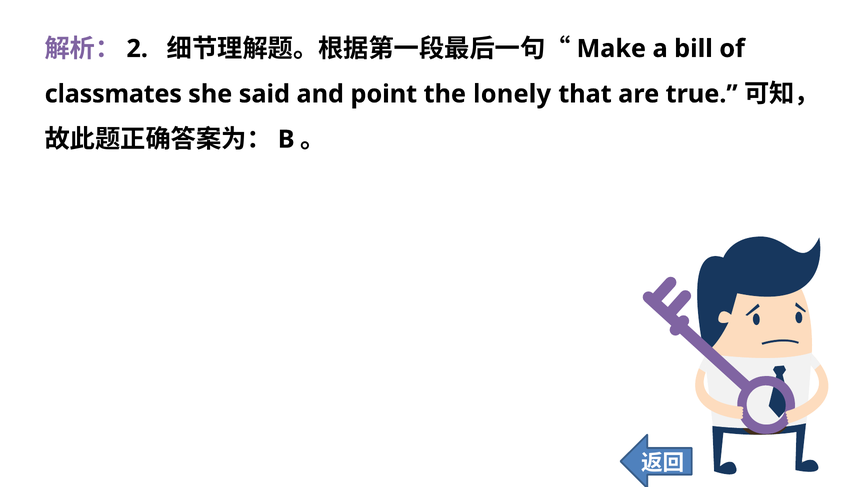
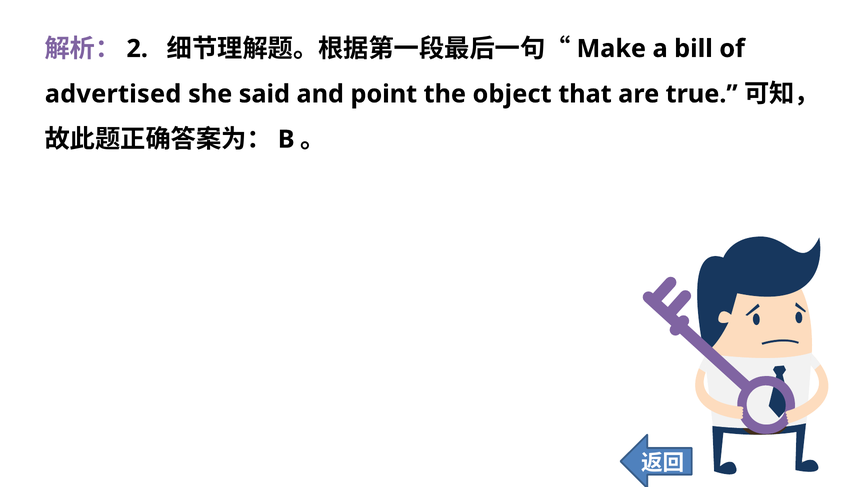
classmates: classmates -> advertised
lonely: lonely -> object
